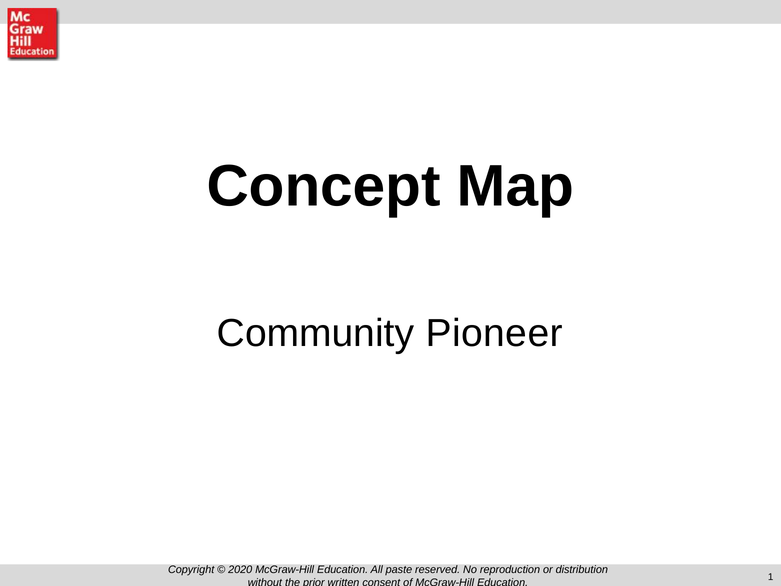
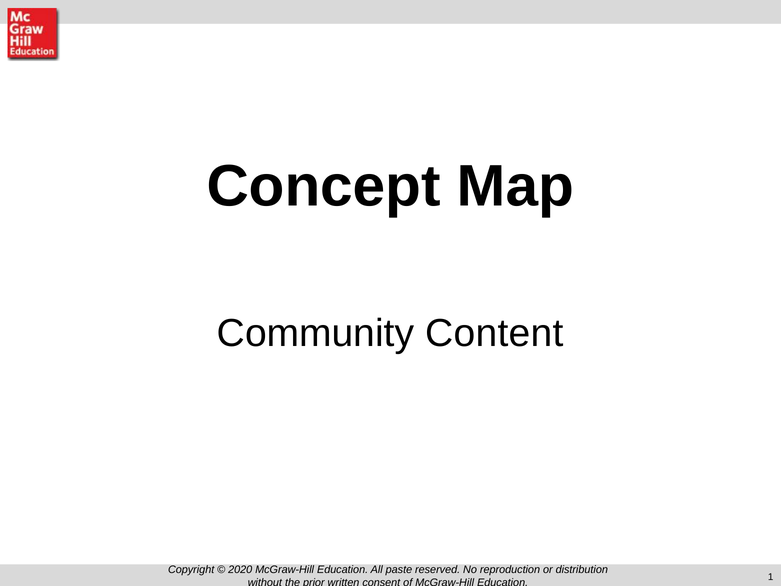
Pioneer: Pioneer -> Content
